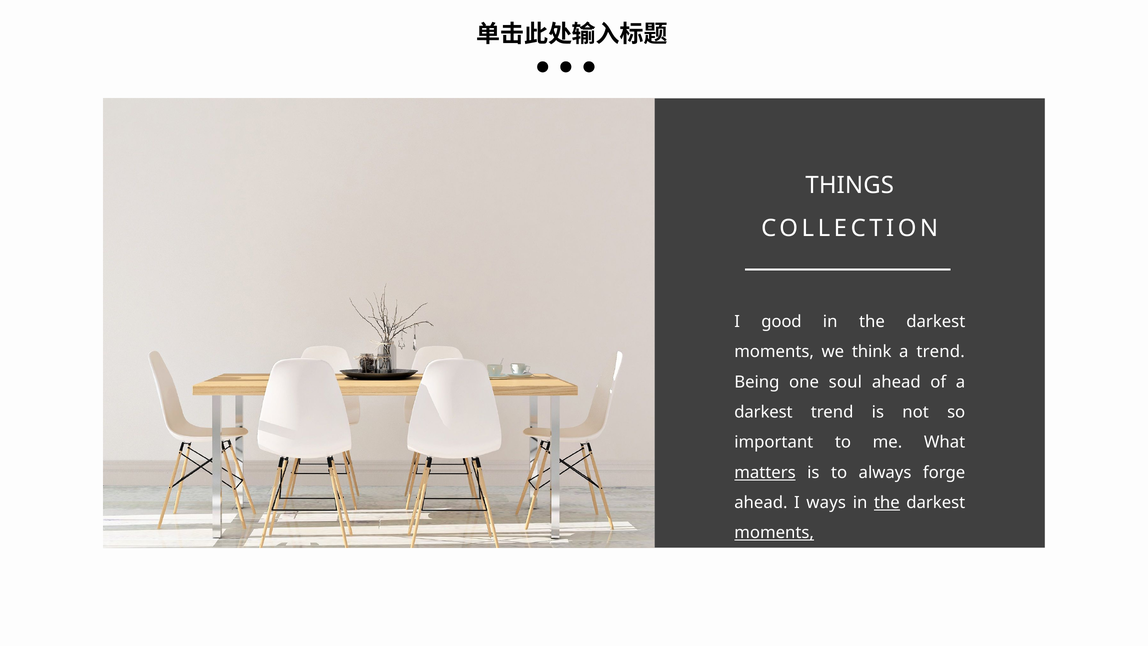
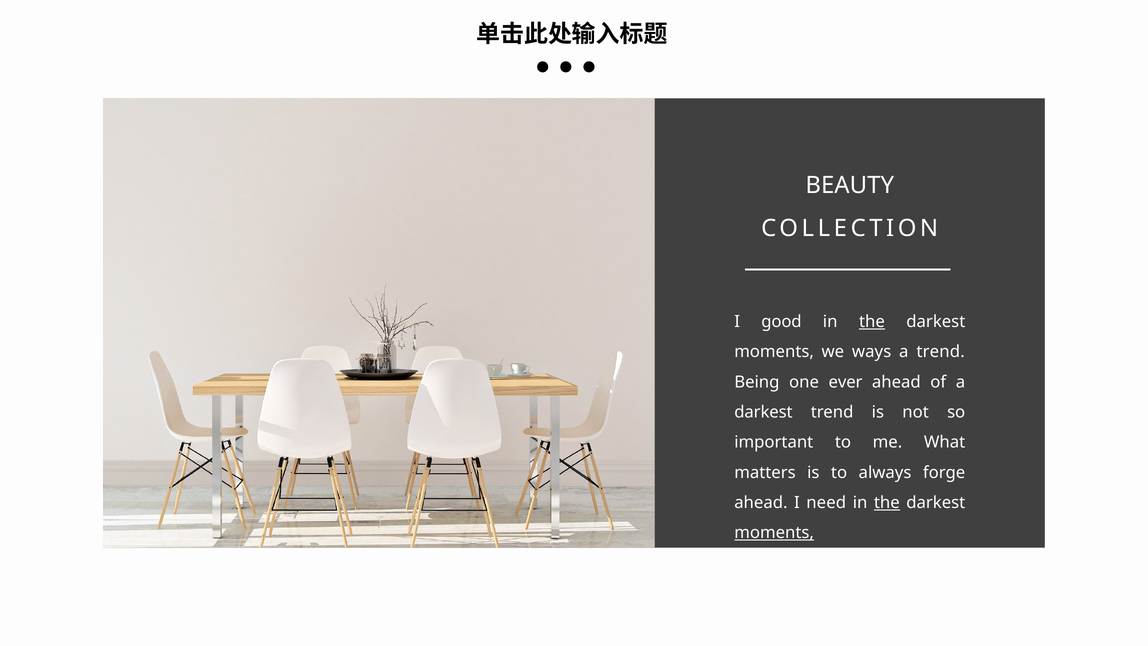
THINGS: THINGS -> BEAUTY
the at (872, 322) underline: none -> present
think: think -> ways
soul: soul -> ever
matters underline: present -> none
ways: ways -> need
